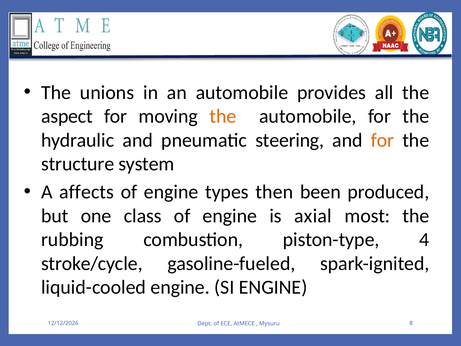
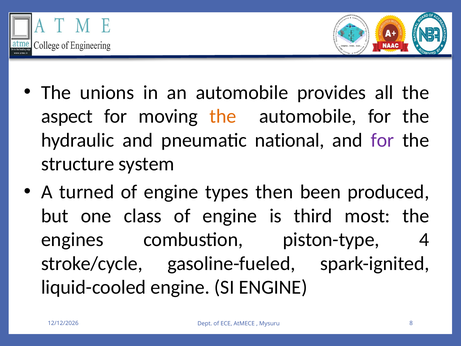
steering: steering -> national
for at (383, 140) colour: orange -> purple
affects: affects -> turned
axial: axial -> third
rubbing: rubbing -> engines
